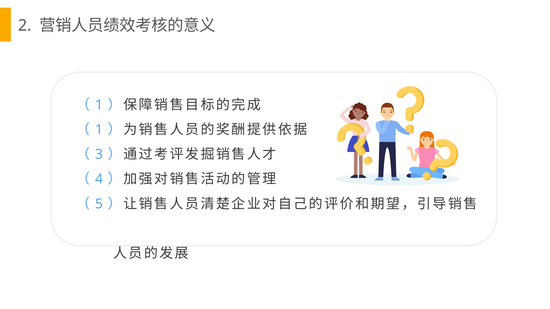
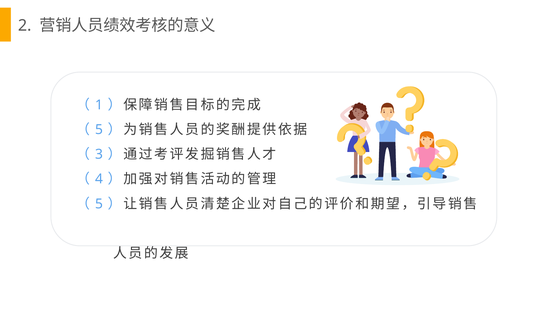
1 at (99, 130): 1 -> 5
